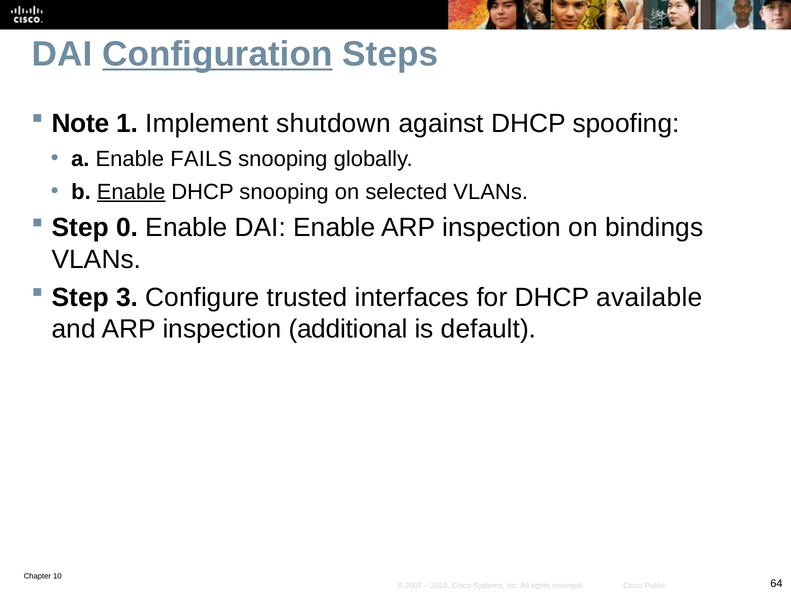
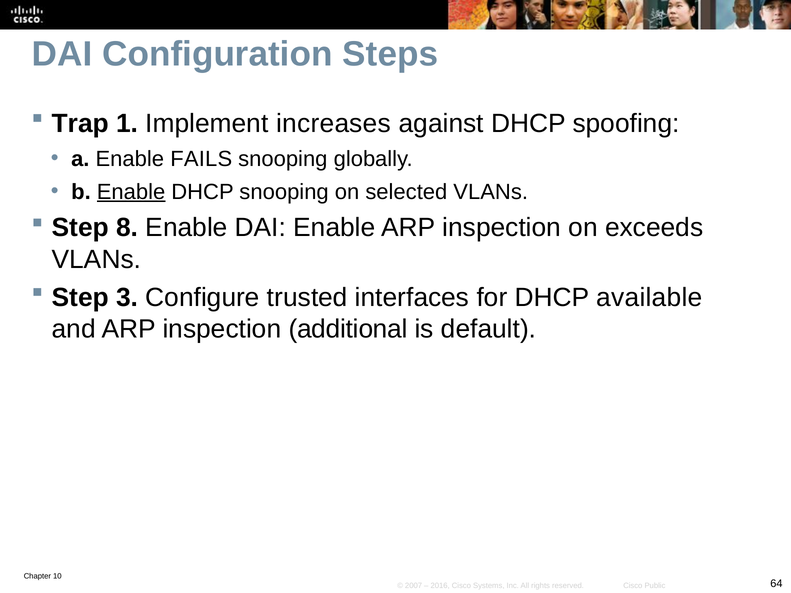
Configuration underline: present -> none
Note: Note -> Trap
shutdown: shutdown -> increases
0: 0 -> 8
bindings: bindings -> exceeds
